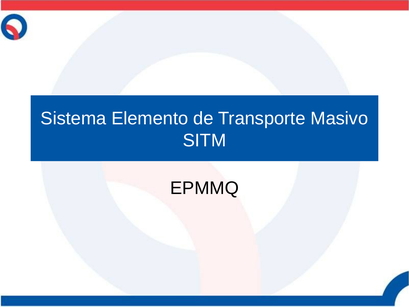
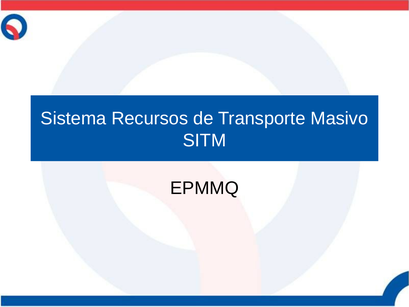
Elemento: Elemento -> Recursos
